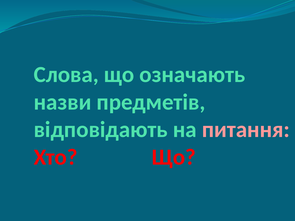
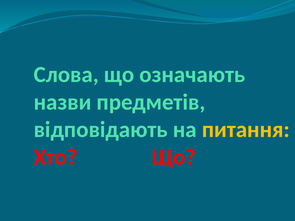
питання colour: pink -> yellow
